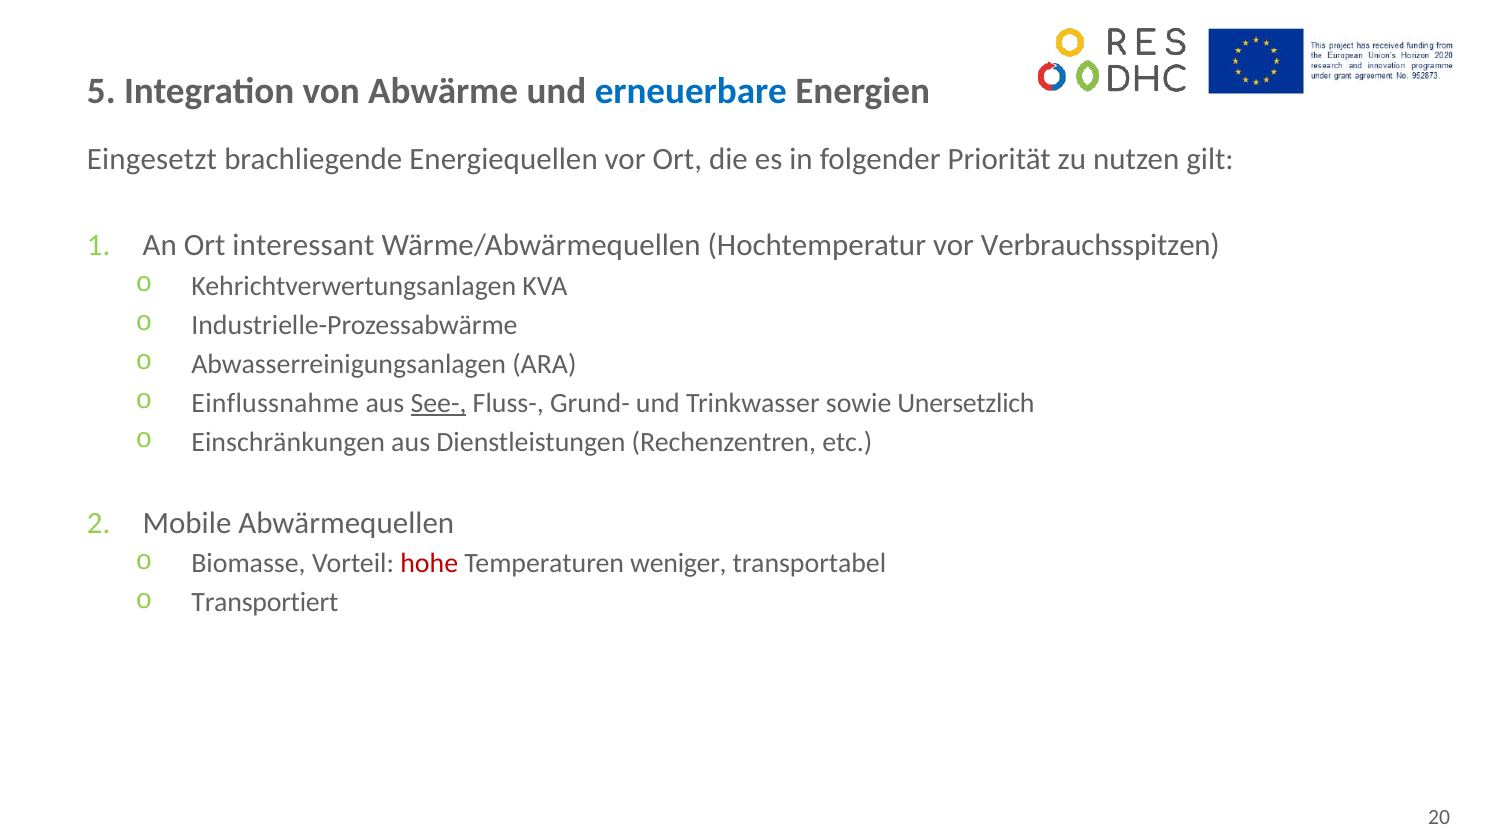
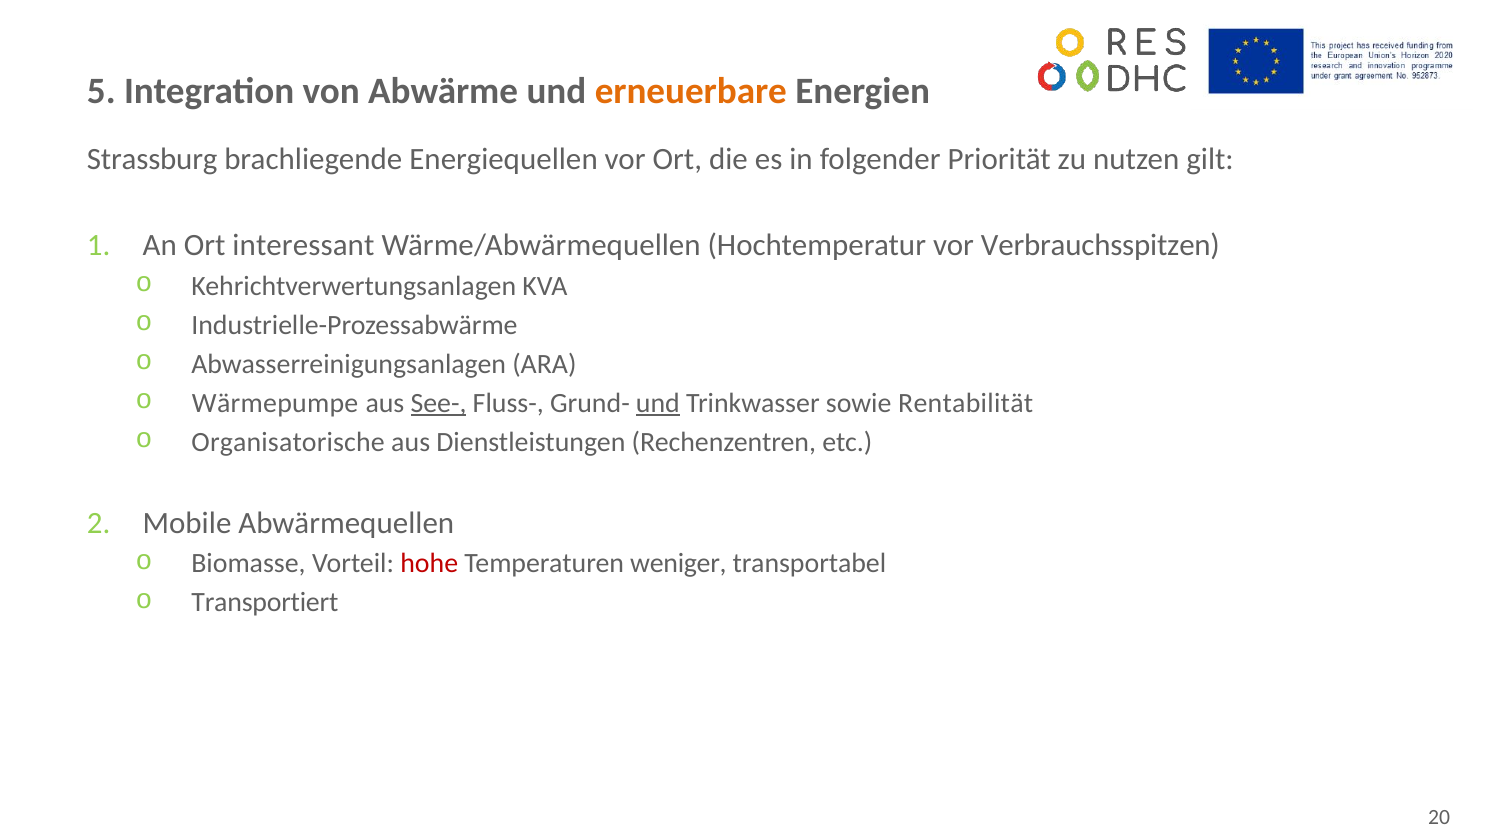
erneuerbare colour: blue -> orange
Eingesetzt: Eingesetzt -> Strassburg
Einflussnahme: Einflussnahme -> Wärmepumpe
und at (658, 403) underline: none -> present
Unersetzlich: Unersetzlich -> Rentabilität
Einschränkungen: Einschränkungen -> Organisatorische
